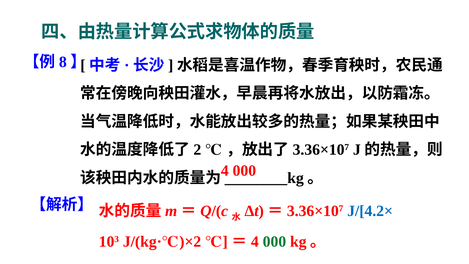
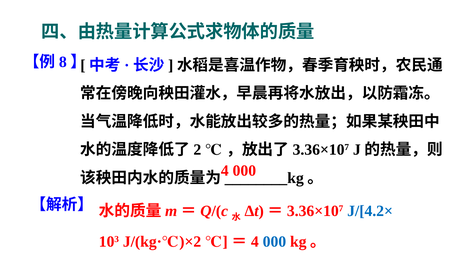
000 at (274, 242) colour: green -> blue
